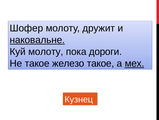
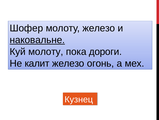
молоту дружит: дружит -> железо
Не такое: такое -> калит
железо такое: такое -> огонь
мех underline: present -> none
